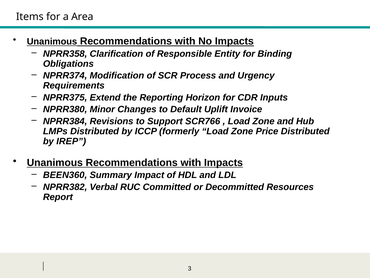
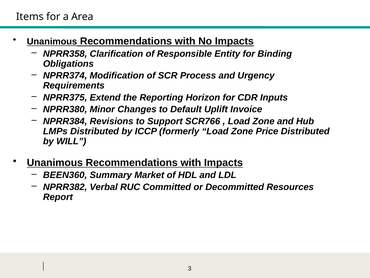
IREP: IREP -> WILL
Impact: Impact -> Market
